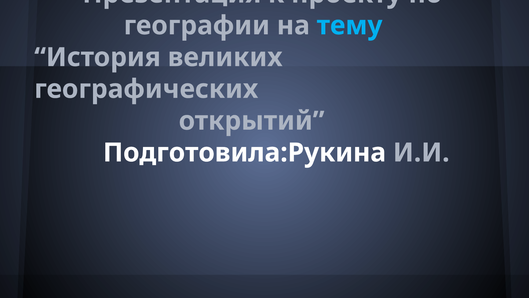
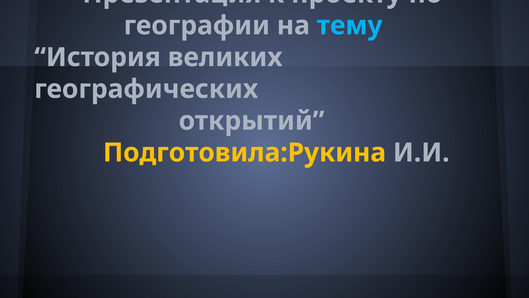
Подготовила:Рукина colour: white -> yellow
